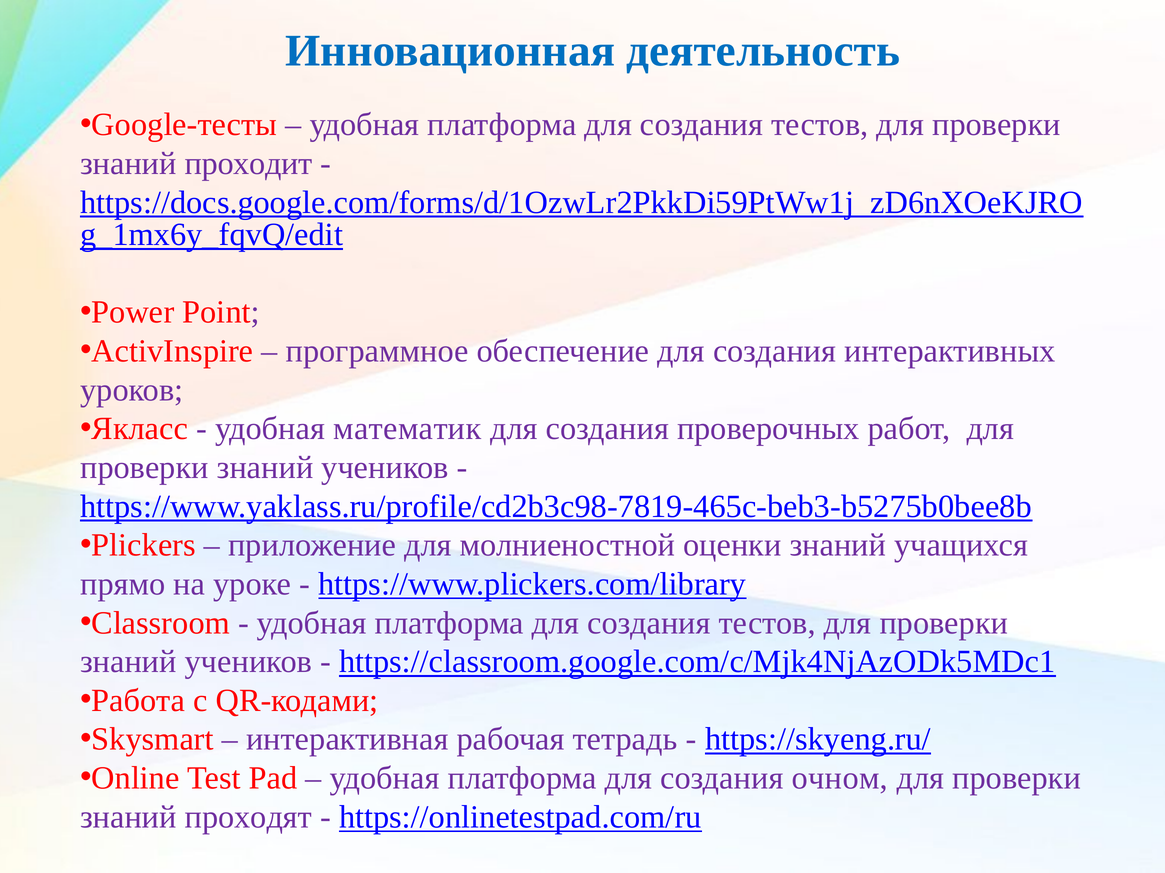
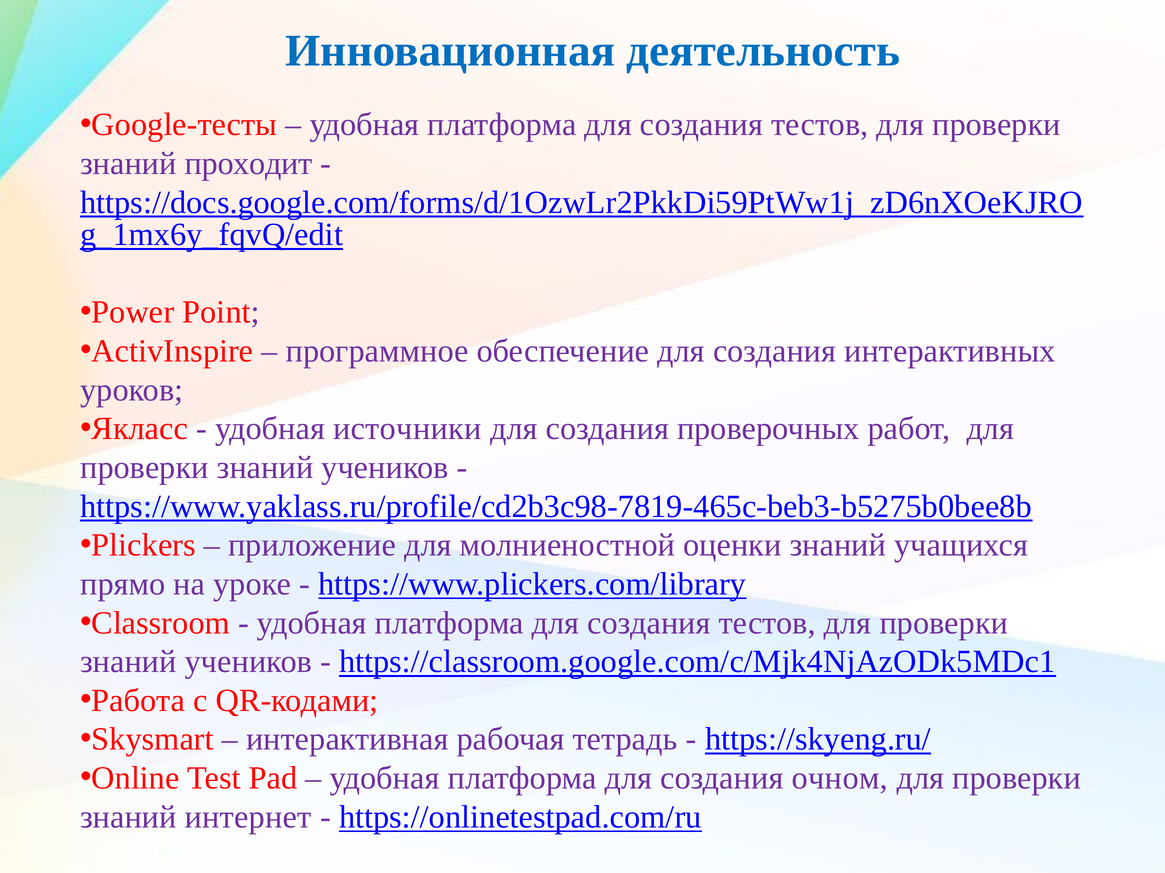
математик: математик -> источники
проходят: проходят -> интернет
